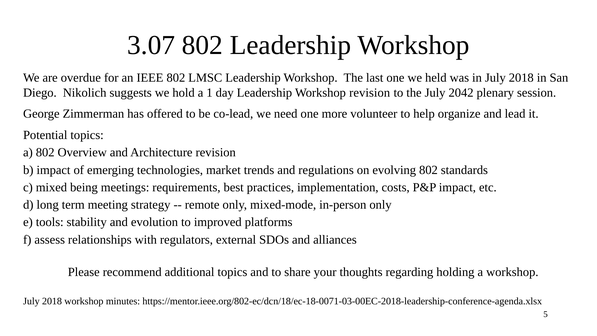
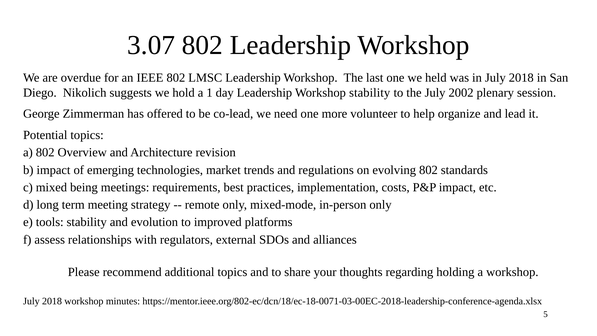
Workshop revision: revision -> stability
2042: 2042 -> 2002
